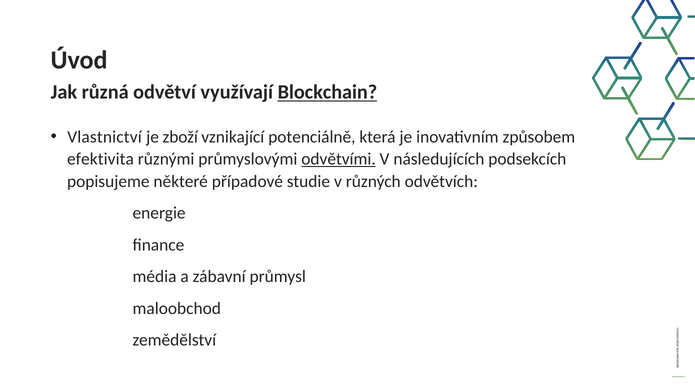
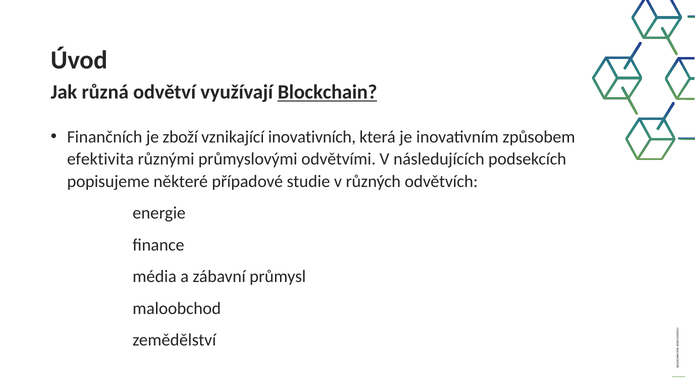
Vlastnictví: Vlastnictví -> Finančních
potenciálně: potenciálně -> inovativních
odvětvími underline: present -> none
